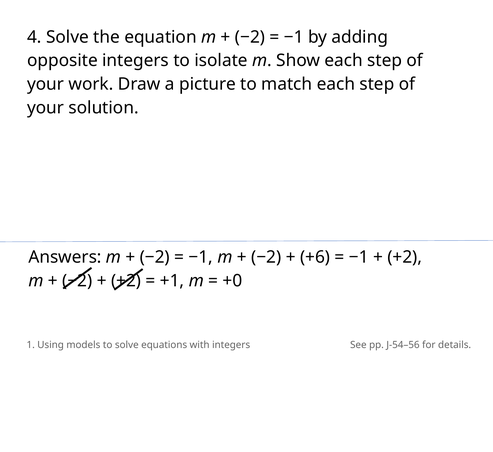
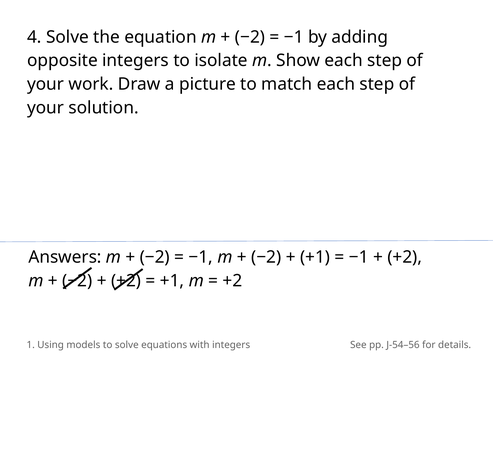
+6 at (315, 257): +6 -> +1
+0 at (232, 281): +0 -> +2
